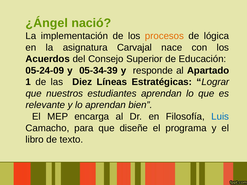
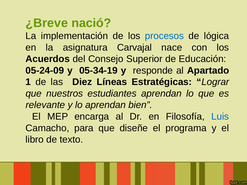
¿Ángel: ¿Ángel -> ¿Breve
procesos colour: orange -> blue
05-34-39: 05-34-39 -> 05-34-19
